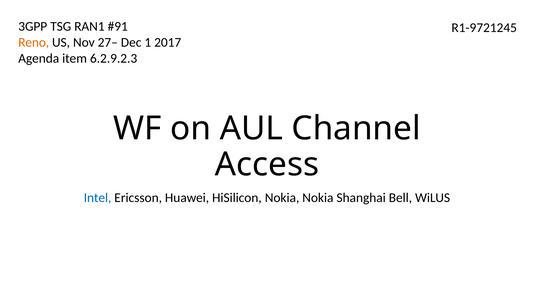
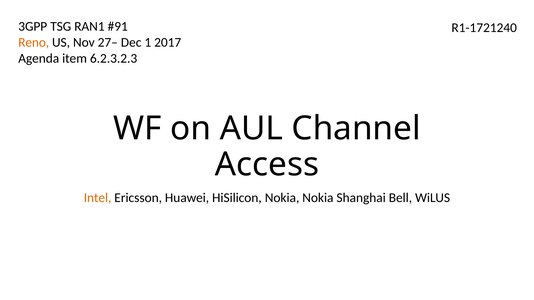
R1-9721245: R1-9721245 -> R1-1721240
6.2.9.2.3: 6.2.9.2.3 -> 6.2.3.2.3
Intel colour: blue -> orange
